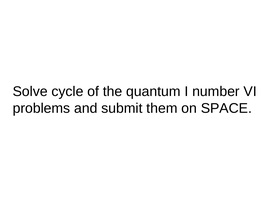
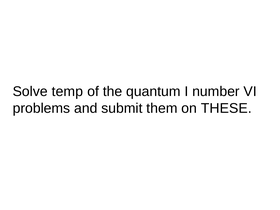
cycle: cycle -> temp
SPACE: SPACE -> THESE
